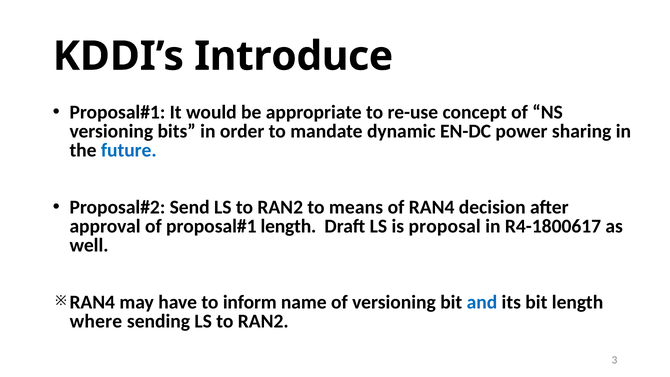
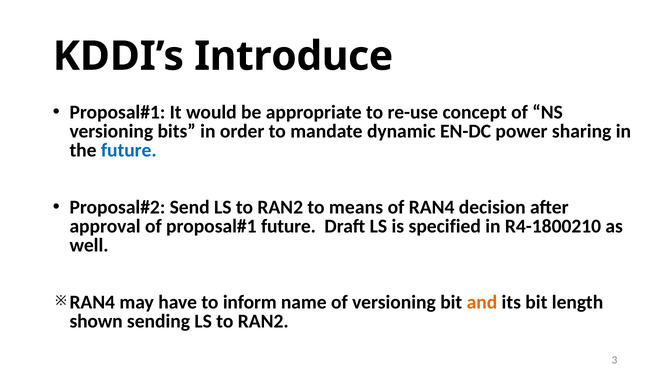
length at (288, 226): length -> future
proposal: proposal -> specified
R4-1800617: R4-1800617 -> R4-1800210
and colour: blue -> orange
where: where -> shown
